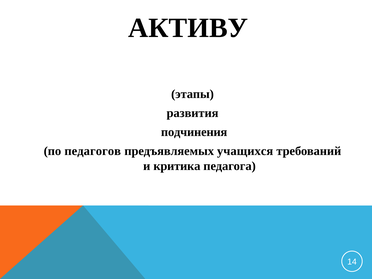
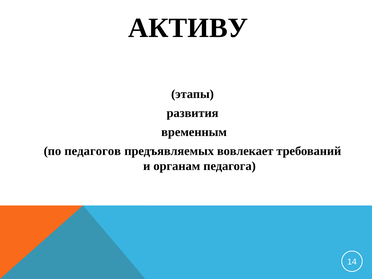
подчинения: подчинения -> временным
учащихся: учащихся -> вовлекает
критика: критика -> органам
